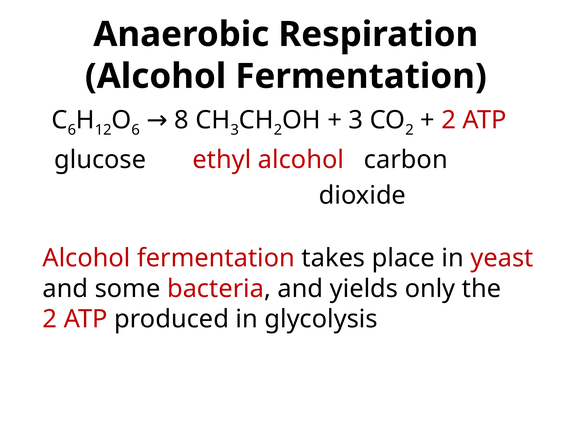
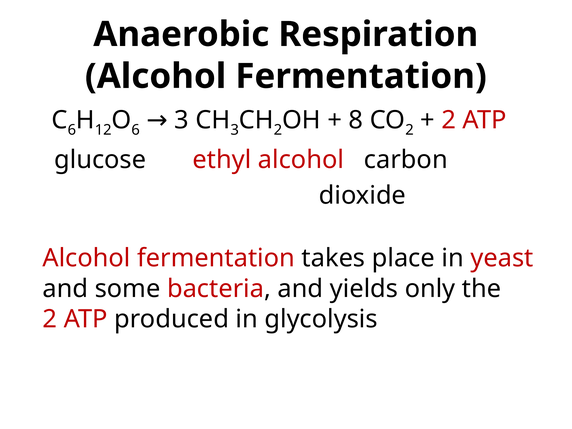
3 at (356, 120): 3 -> 8
8 at (182, 120): 8 -> 3
